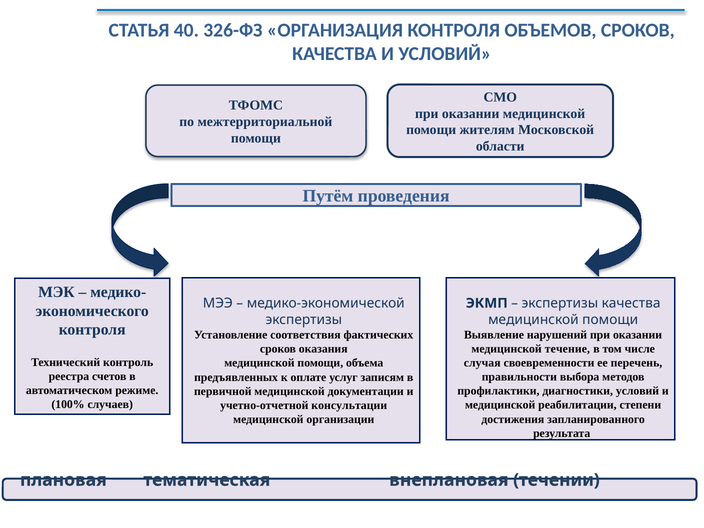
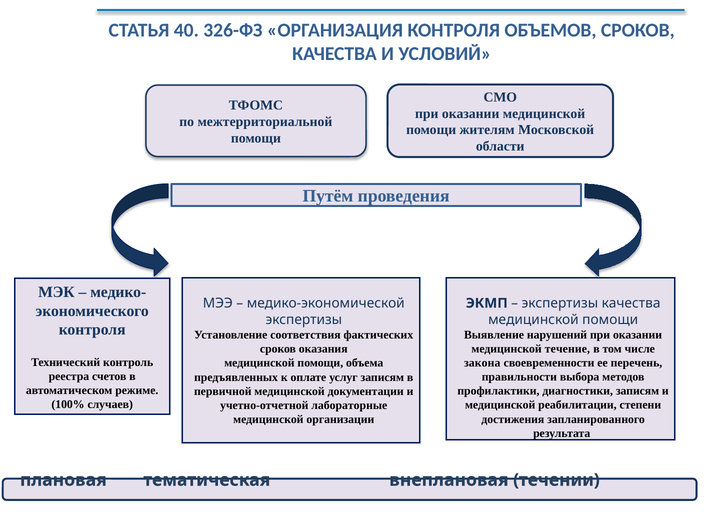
случая: случая -> закона
диагностики условий: условий -> записям
консультации: консультации -> лабораторные
